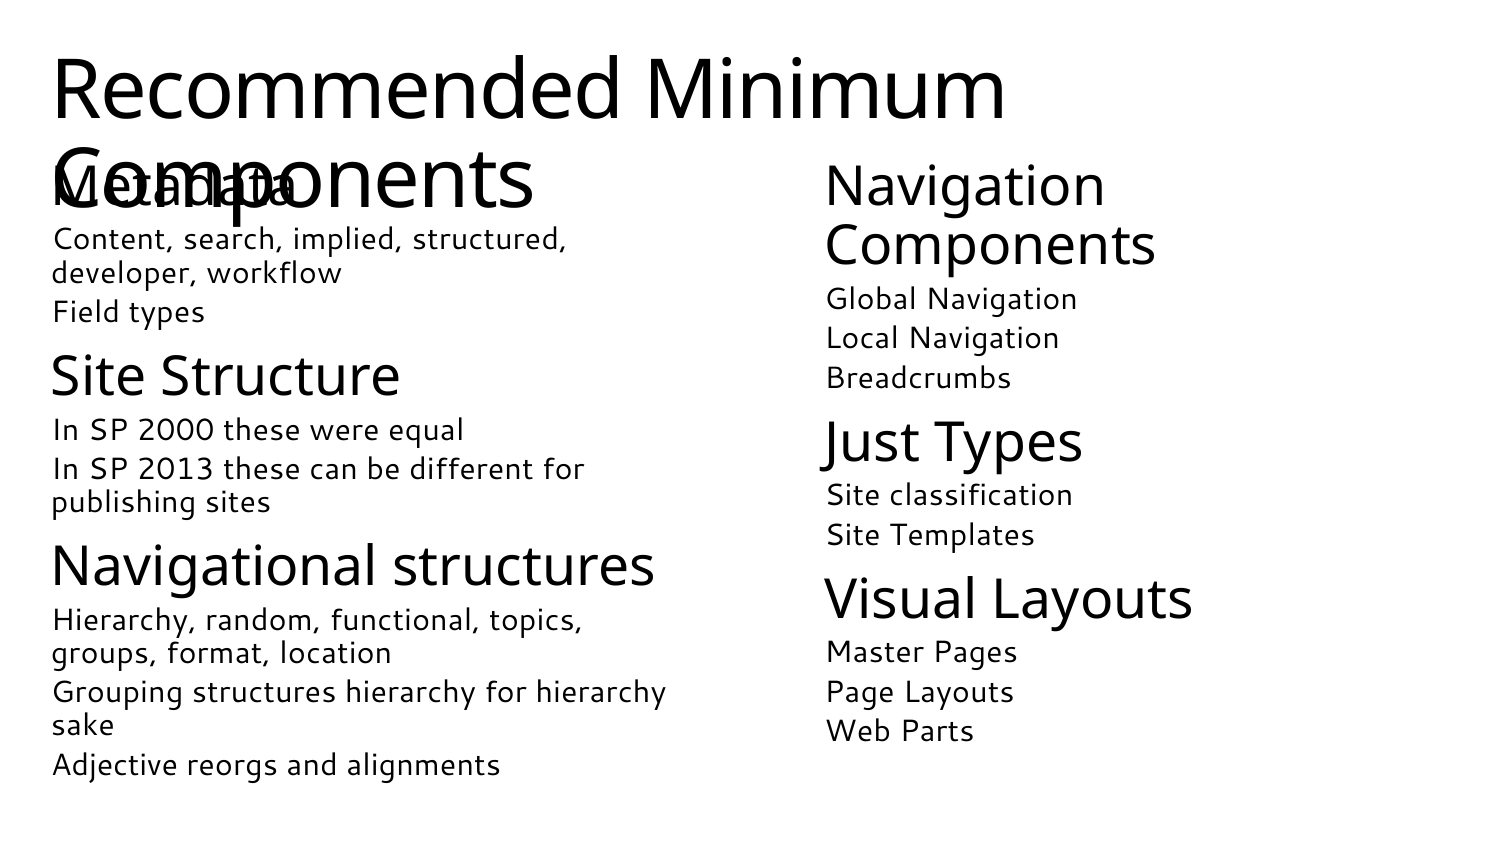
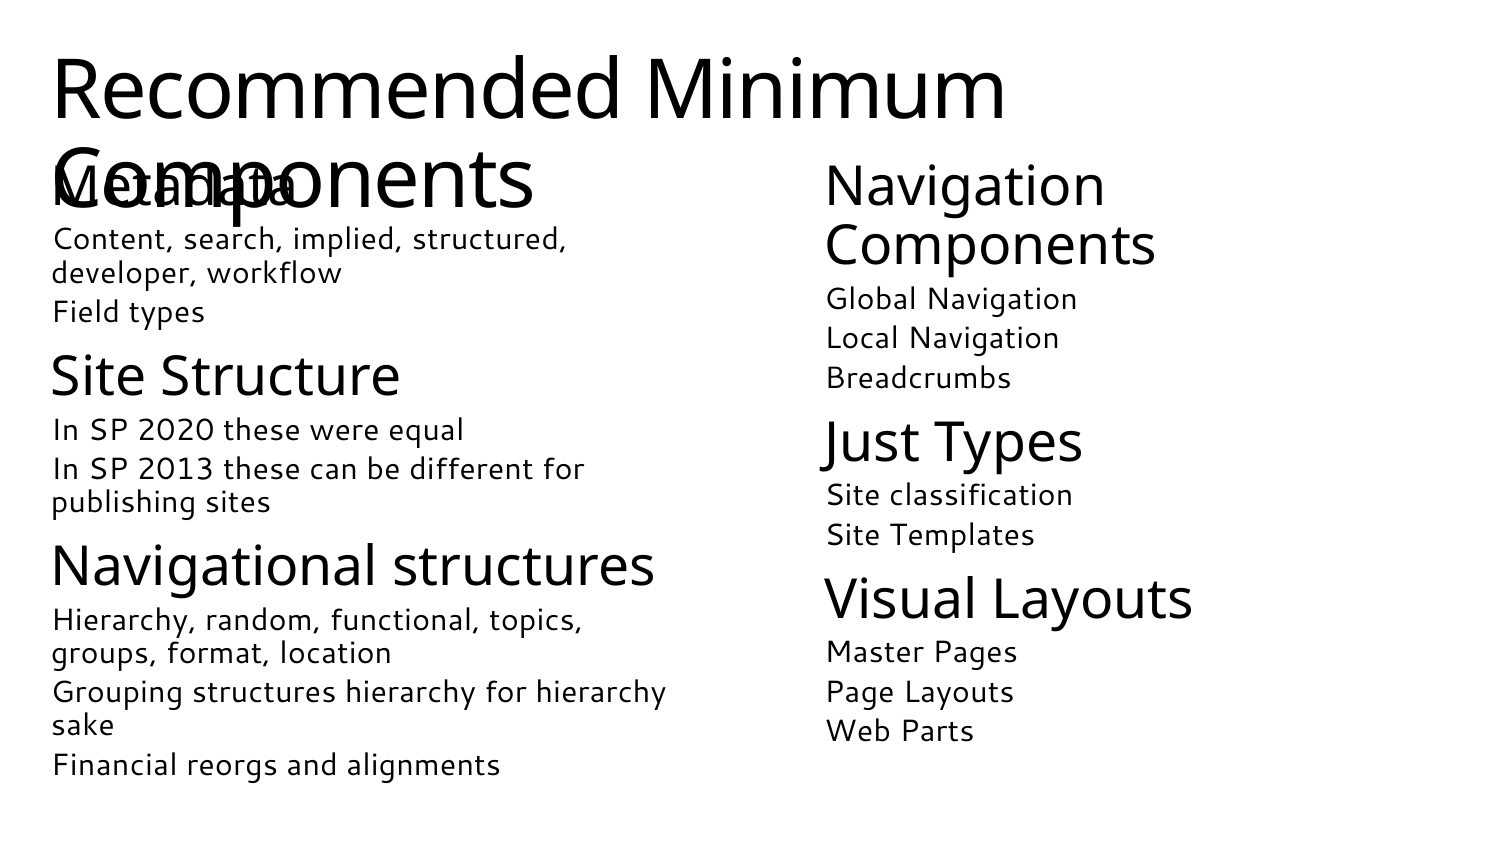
2000: 2000 -> 2020
Adjective: Adjective -> Financial
